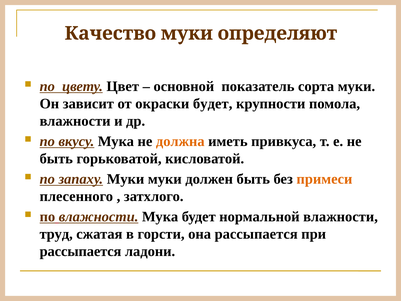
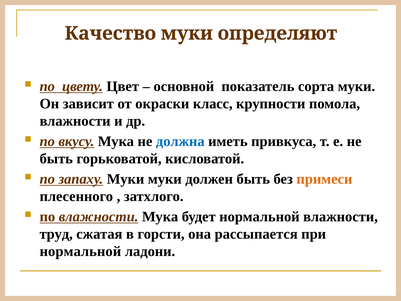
окраски будет: будет -> класс
должна colour: orange -> blue
рассыпается at (81, 251): рассыпается -> нормальной
